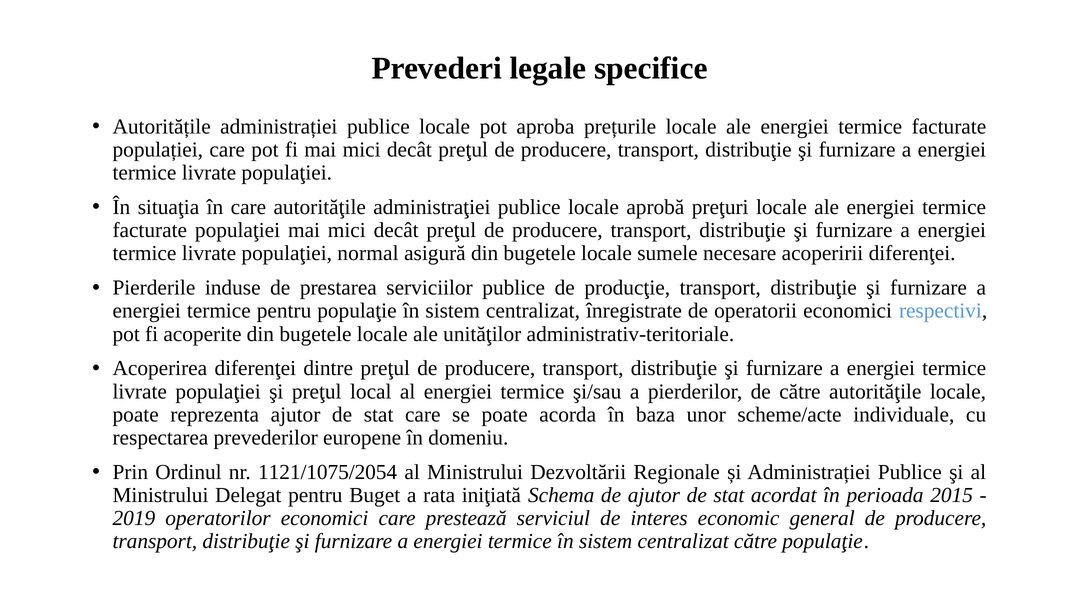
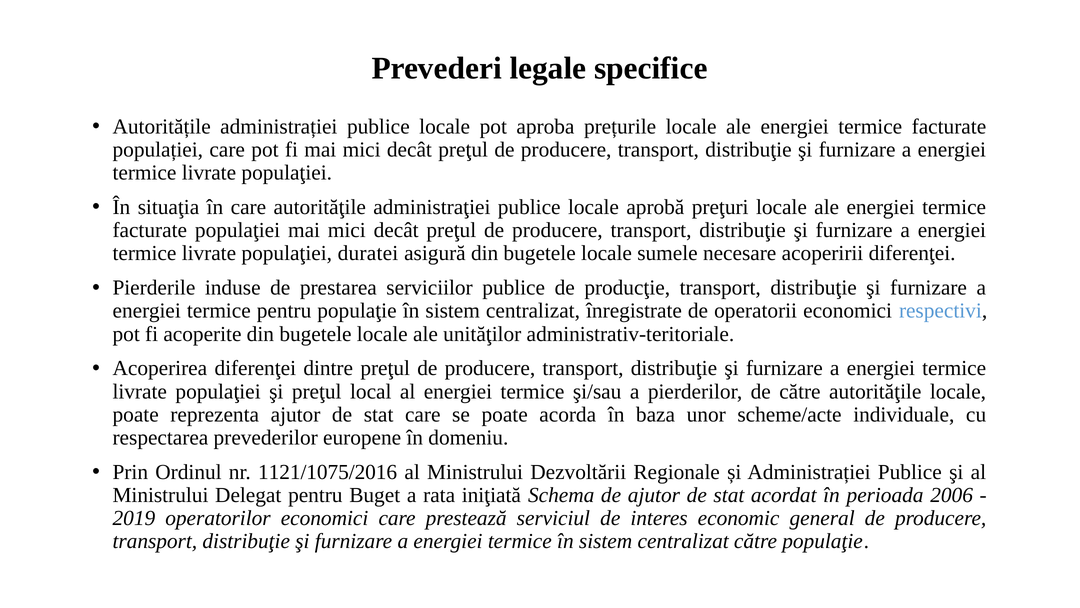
normal: normal -> duratei
1121/1075/2054: 1121/1075/2054 -> 1121/1075/2016
2015: 2015 -> 2006
